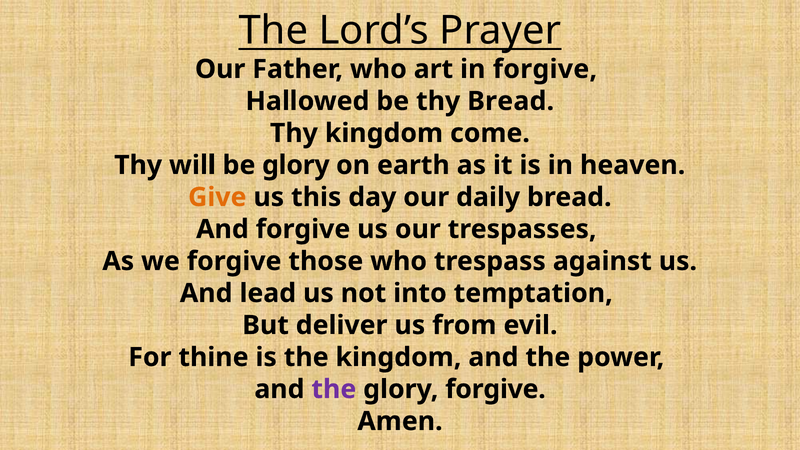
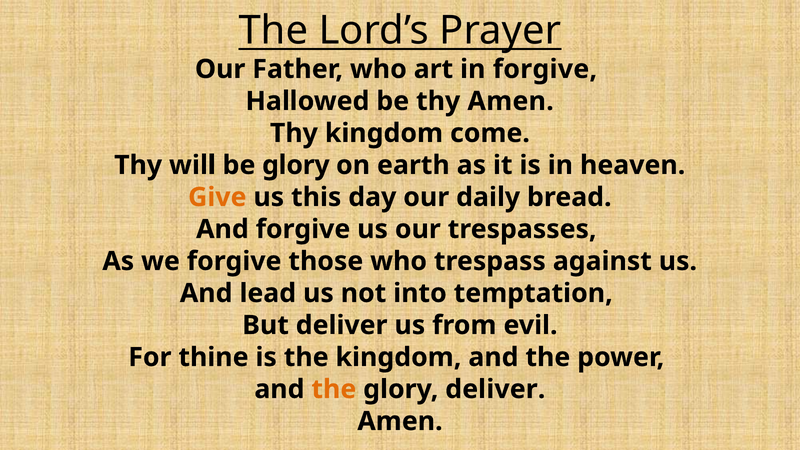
thy Bread: Bread -> Amen
the at (334, 389) colour: purple -> orange
glory forgive: forgive -> deliver
